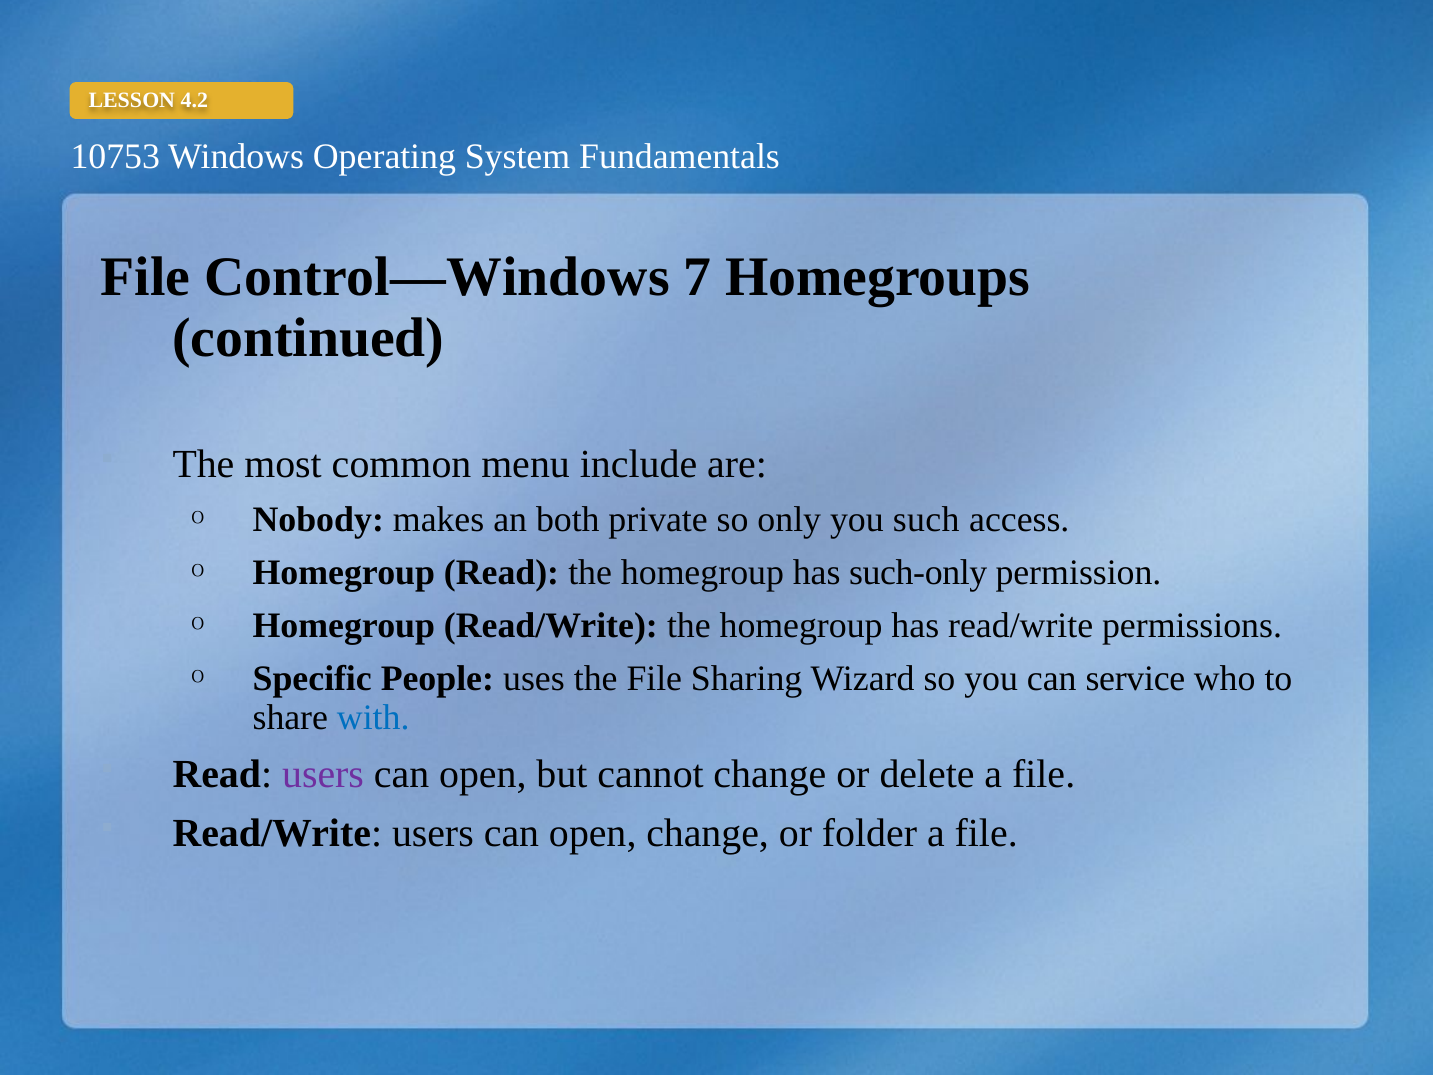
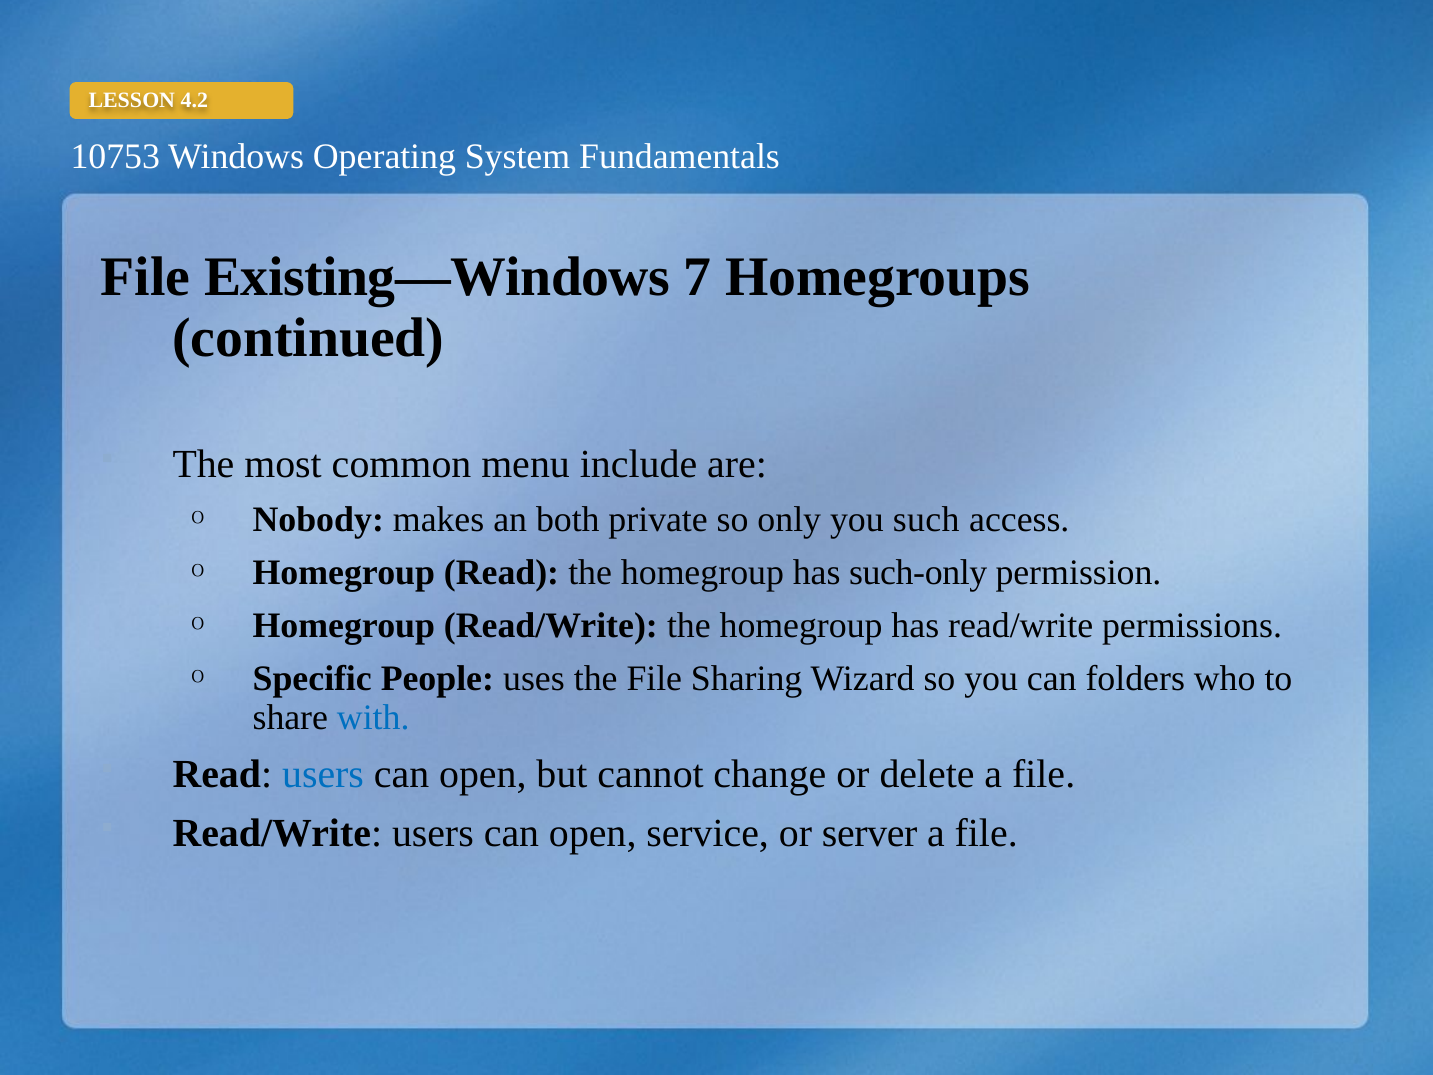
Control—Windows: Control—Windows -> Existing—Windows
service: service -> folders
users at (323, 774) colour: purple -> blue
open change: change -> service
folder: folder -> server
